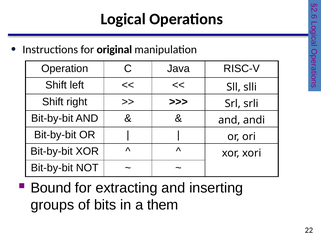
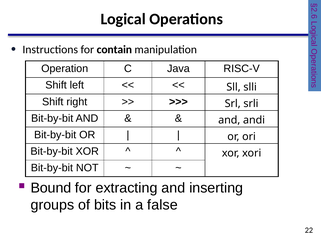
original: original -> contain
them: them -> false
